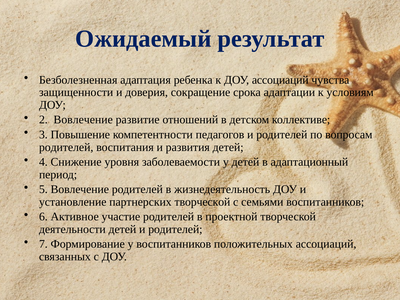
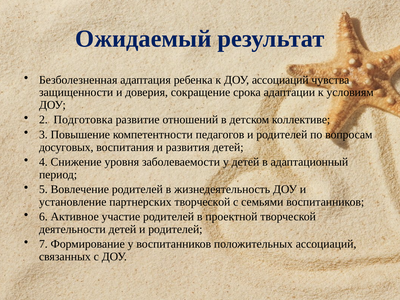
2 Вовлечение: Вовлечение -> Подготовка
родителей at (66, 147): родителей -> досуговых
